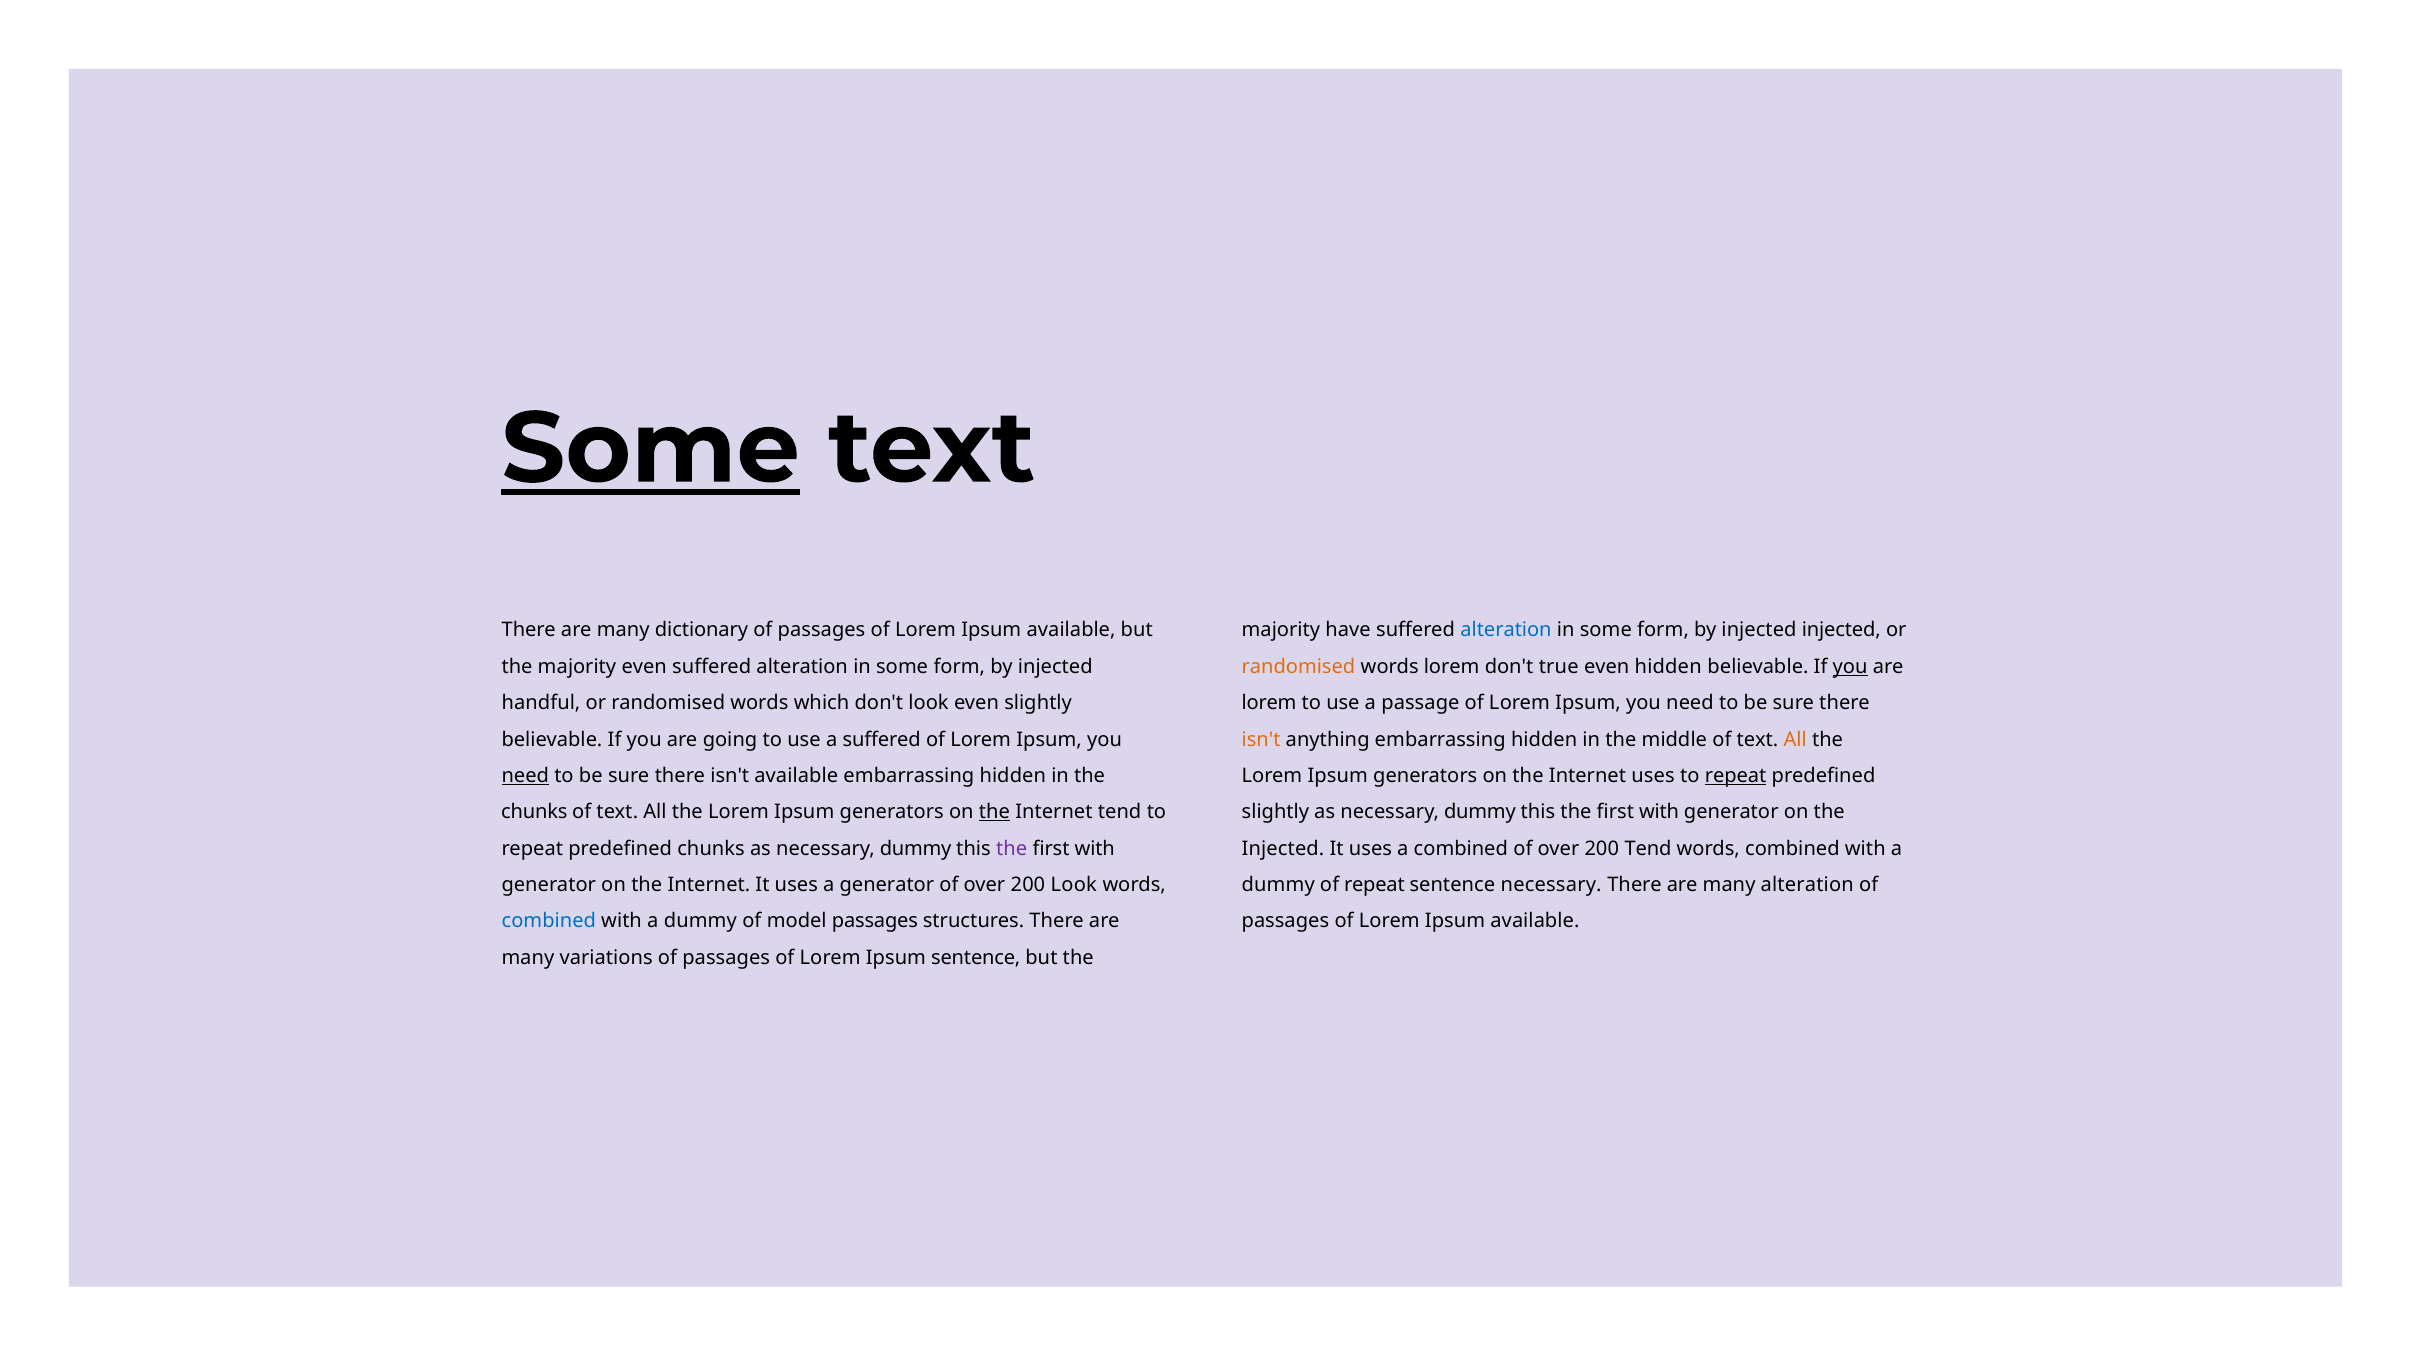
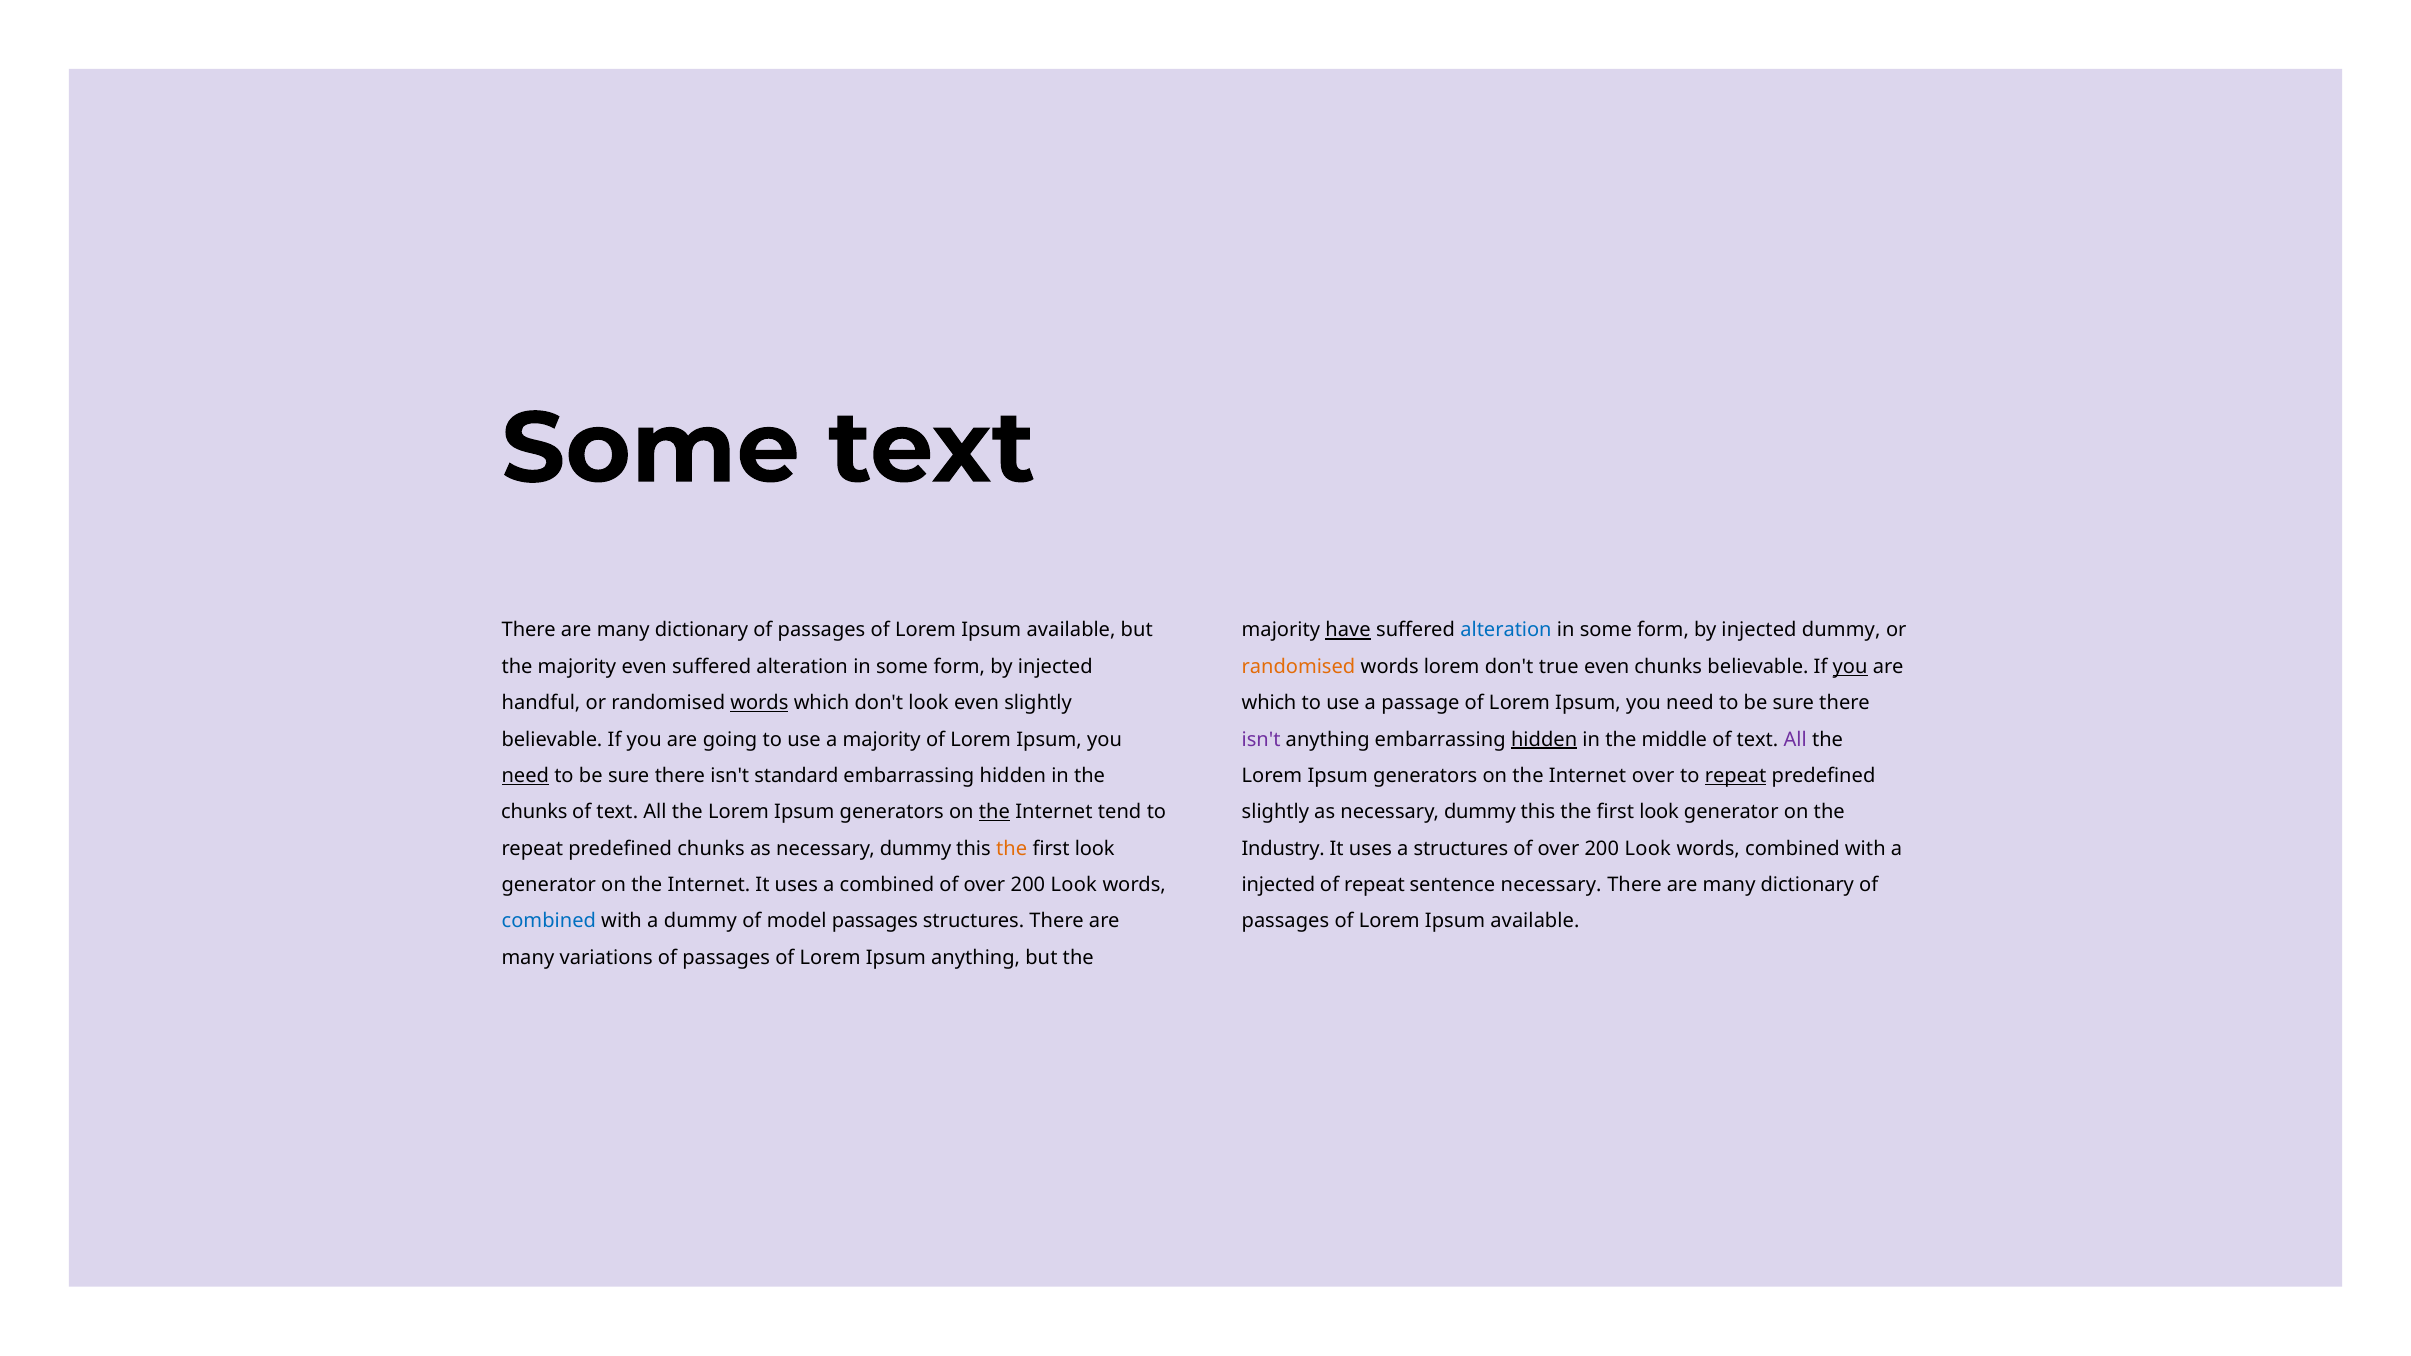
Some at (651, 449) underline: present -> none
have underline: none -> present
injected injected: injected -> dummy
even hidden: hidden -> chunks
words at (759, 703) underline: none -> present
lorem at (1269, 703): lorem -> which
a suffered: suffered -> majority
isn't at (1261, 740) colour: orange -> purple
hidden at (1544, 740) underline: none -> present
All at (1795, 740) colour: orange -> purple
isn't available: available -> standard
Internet uses: uses -> over
with at (1659, 812): with -> look
the at (1012, 849) colour: purple -> orange
with at (1095, 849): with -> look
Injected at (1283, 849): Injected -> Industry
a combined: combined -> structures
Tend at (1648, 849): Tend -> Look
a generator: generator -> combined
dummy at (1278, 885): dummy -> injected
alteration at (1807, 885): alteration -> dictionary
Ipsum sentence: sentence -> anything
